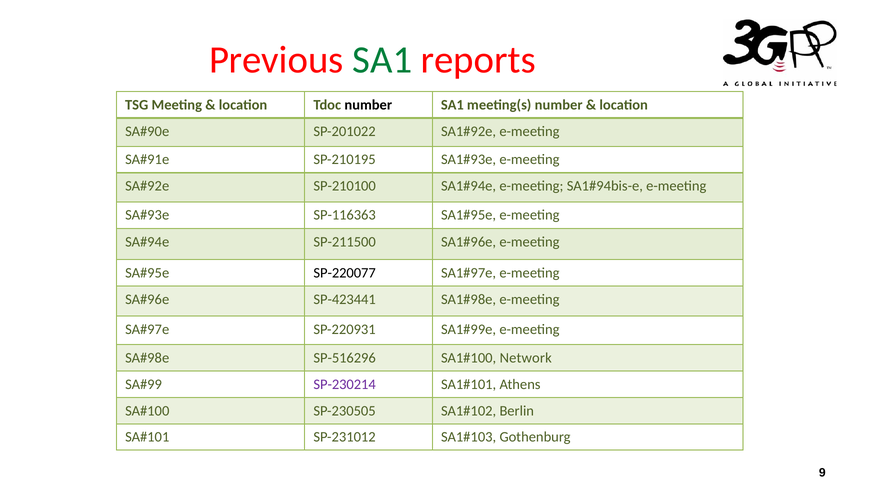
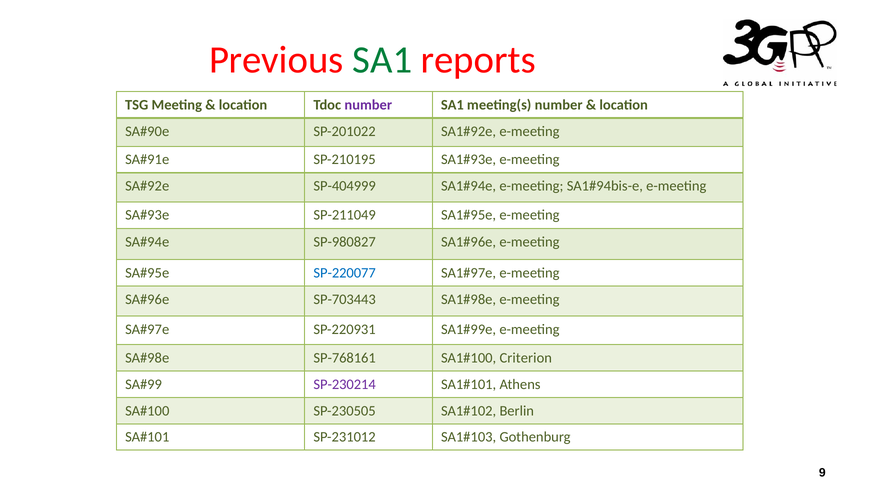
number at (368, 105) colour: black -> purple
SP-210100: SP-210100 -> SP-404999
SP-116363: SP-116363 -> SP-211049
SP-211500: SP-211500 -> SP-980827
SP-220077 colour: black -> blue
SP-423441: SP-423441 -> SP-703443
SP-516296: SP-516296 -> SP-768161
Network: Network -> Criterion
